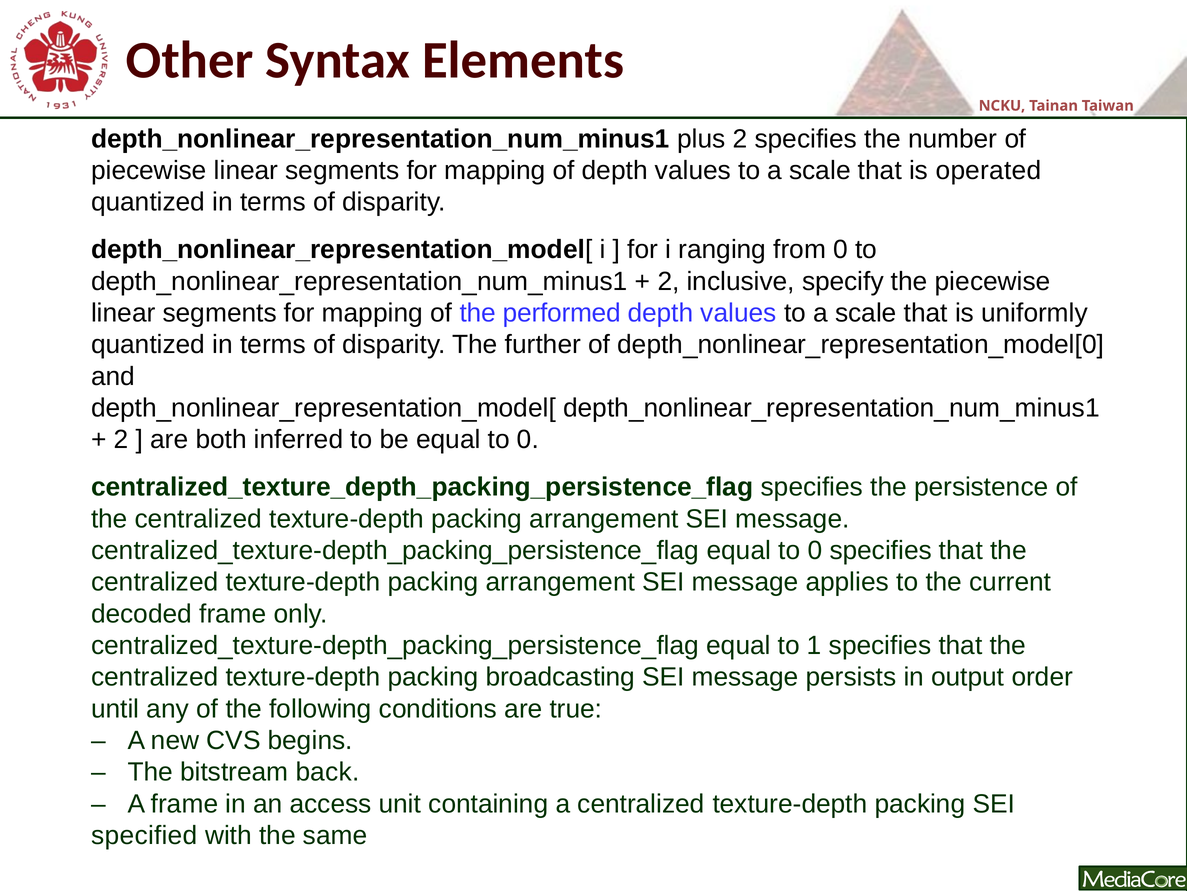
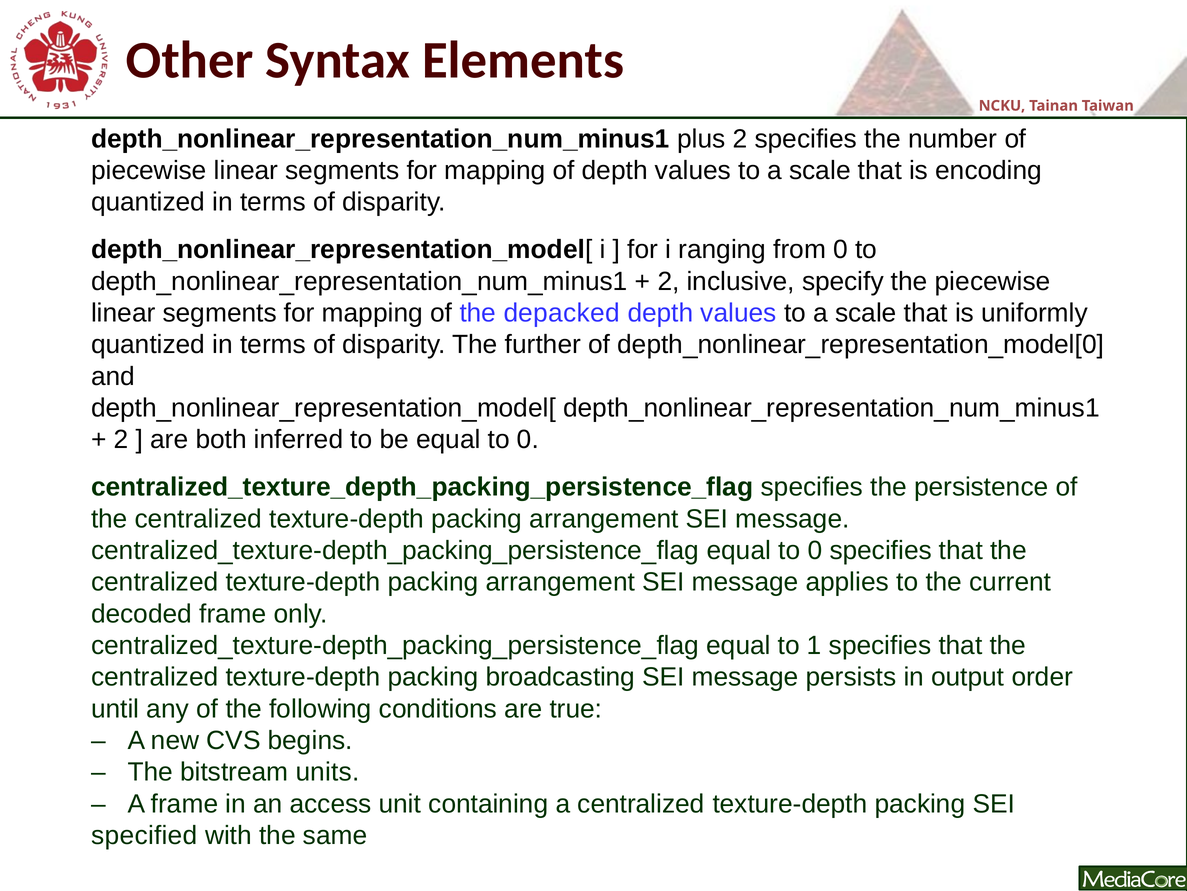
operated: operated -> encoding
performed: performed -> depacked
back: back -> units
